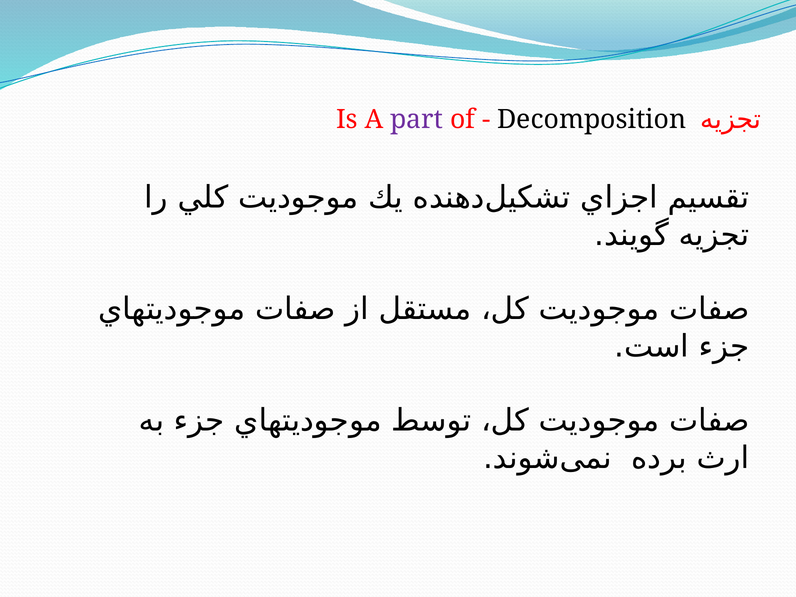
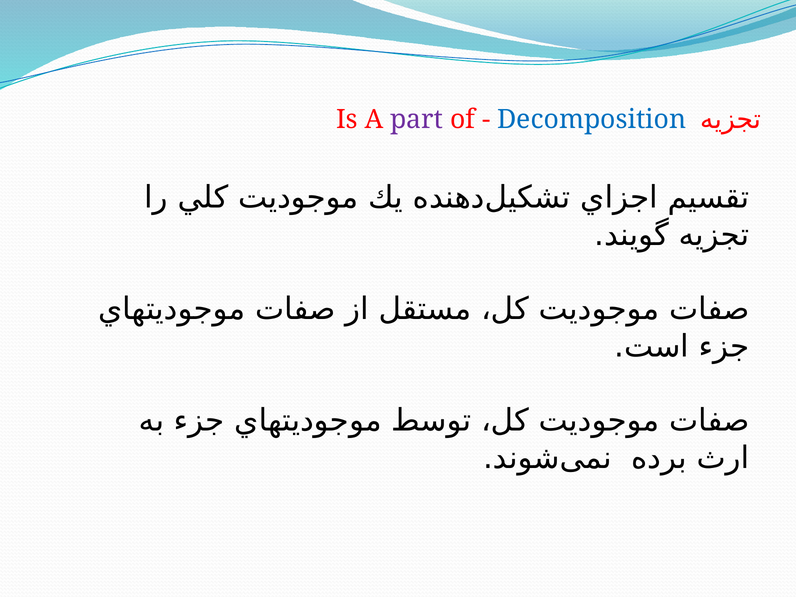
Decomposition colour: black -> blue
